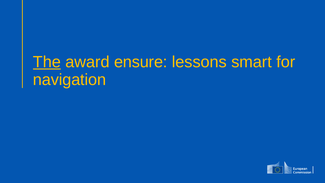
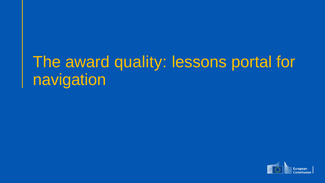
The underline: present -> none
ensure: ensure -> quality
smart: smart -> portal
